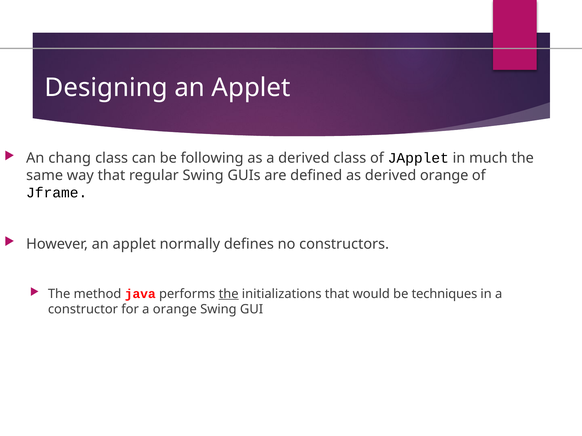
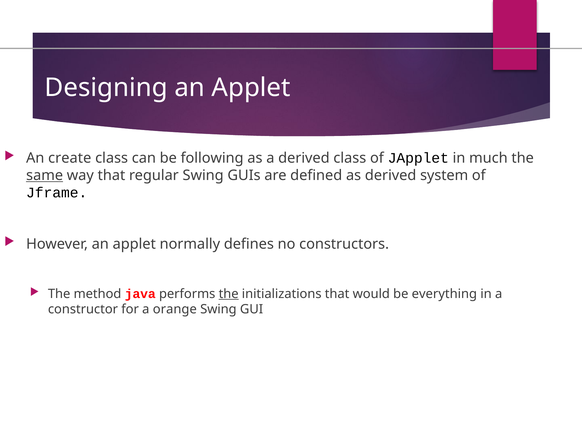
chang: chang -> create
same underline: none -> present
derived orange: orange -> system
techniques: techniques -> everything
